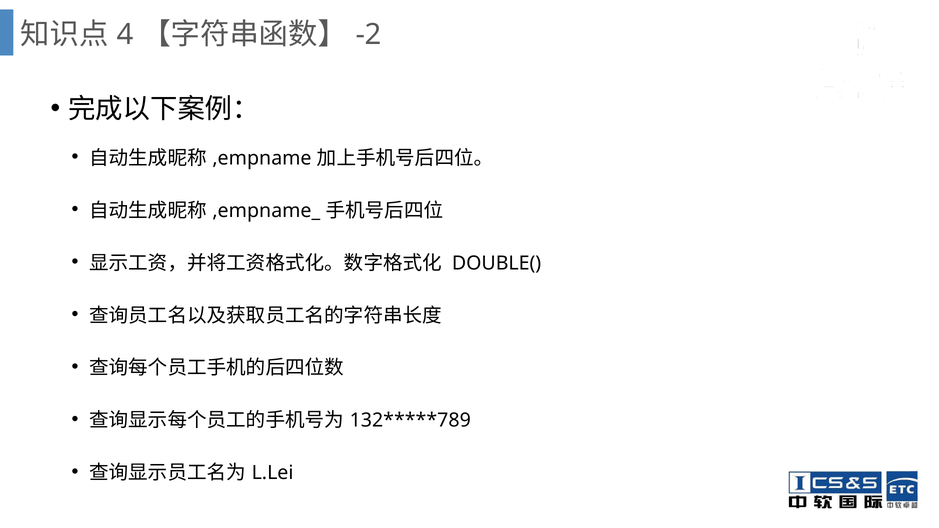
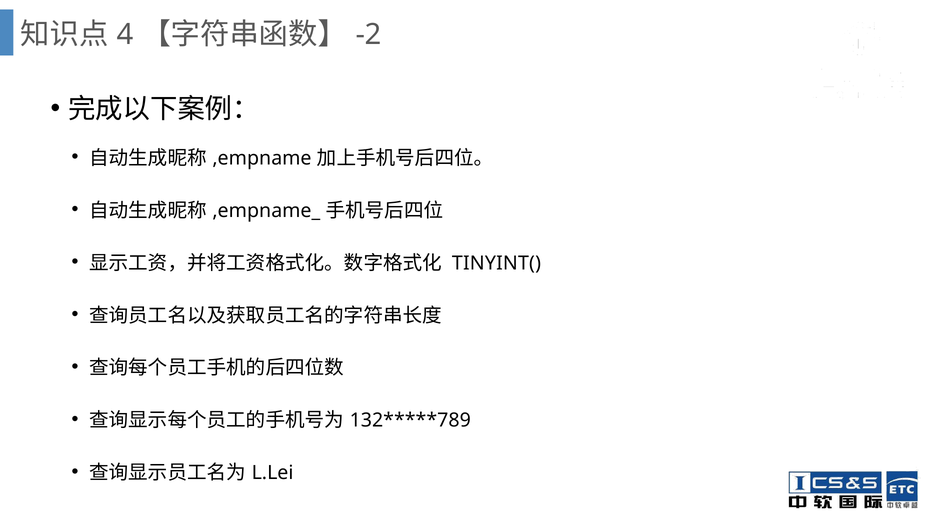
DOUBLE(: DOUBLE( -> TINYINT(
